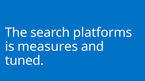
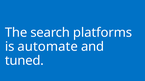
measures: measures -> automate
